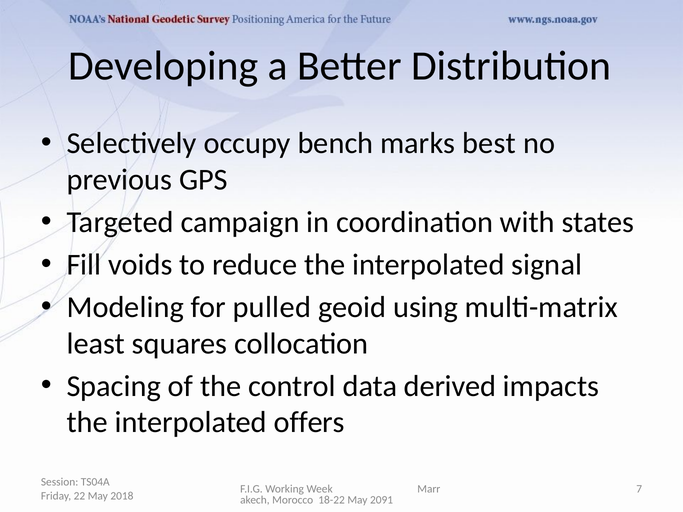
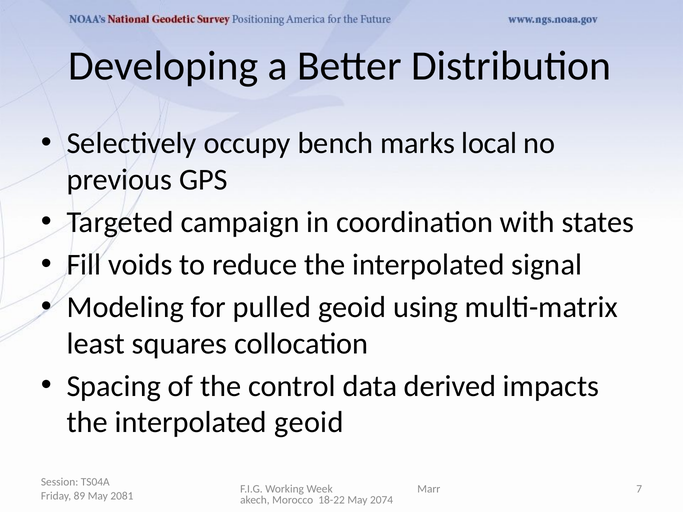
best: best -> local
interpolated offers: offers -> geoid
22: 22 -> 89
2018: 2018 -> 2081
2091: 2091 -> 2074
